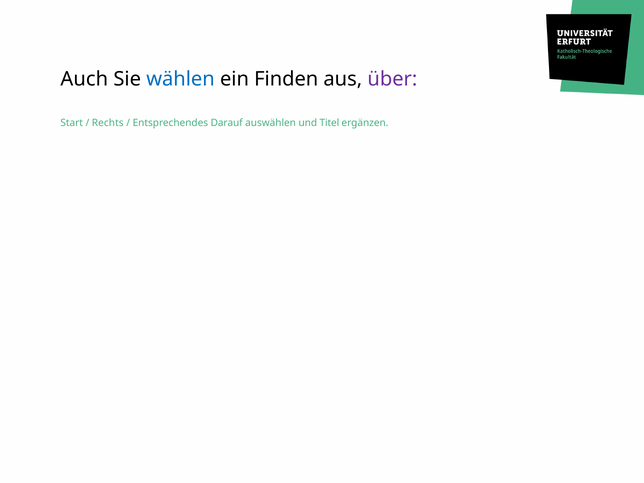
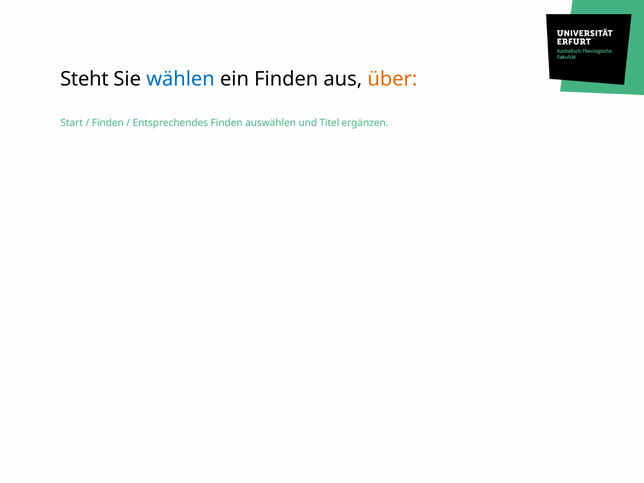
Auch: Auch -> Steht
über colour: purple -> orange
Rechts at (108, 123): Rechts -> Finden
Entsprechendes Darauf: Darauf -> Finden
